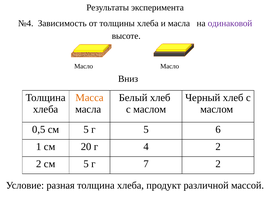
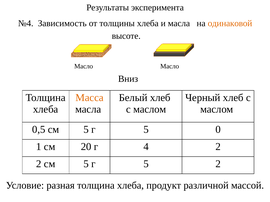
одинаковой colour: purple -> orange
6: 6 -> 0
7 at (146, 164): 7 -> 5
